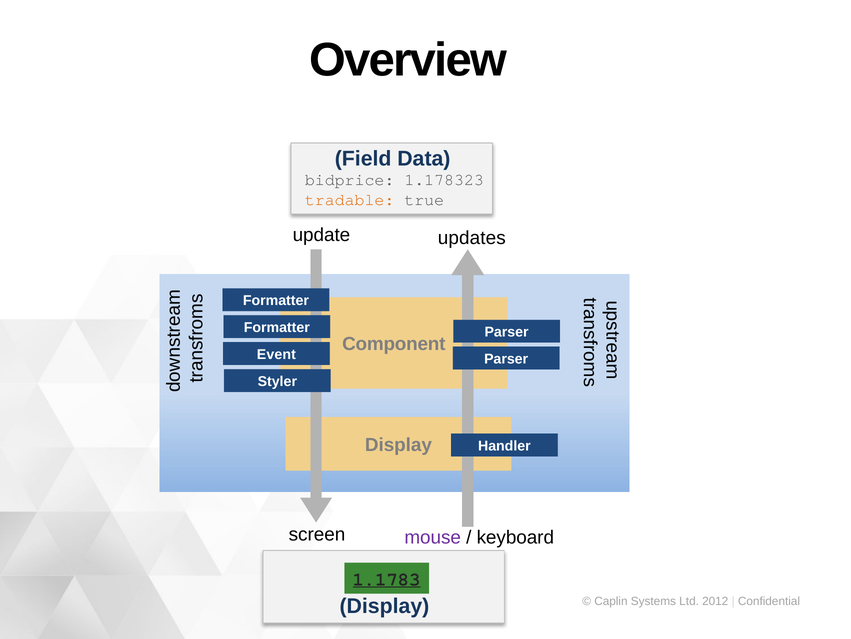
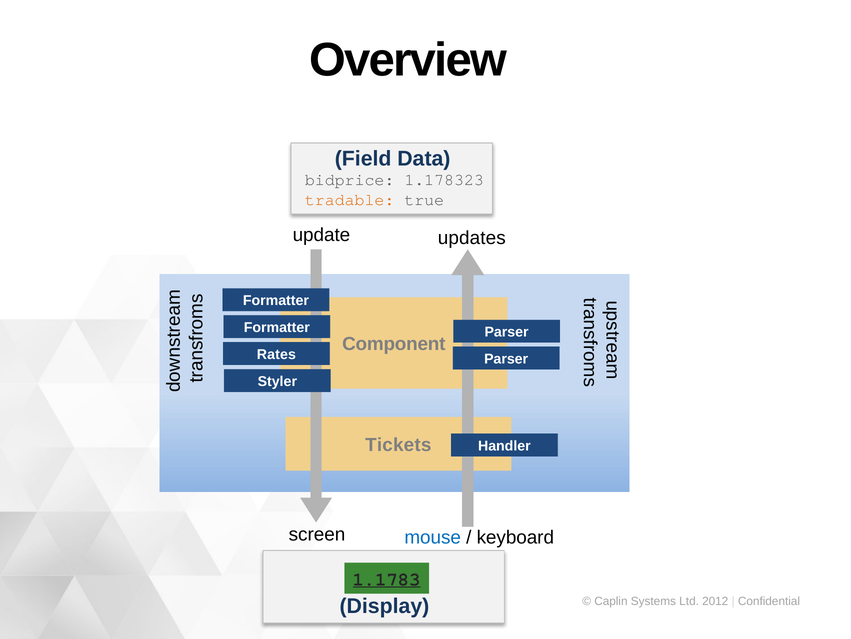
Event: Event -> Rates
Display at (398, 445): Display -> Tickets
mouse colour: purple -> blue
